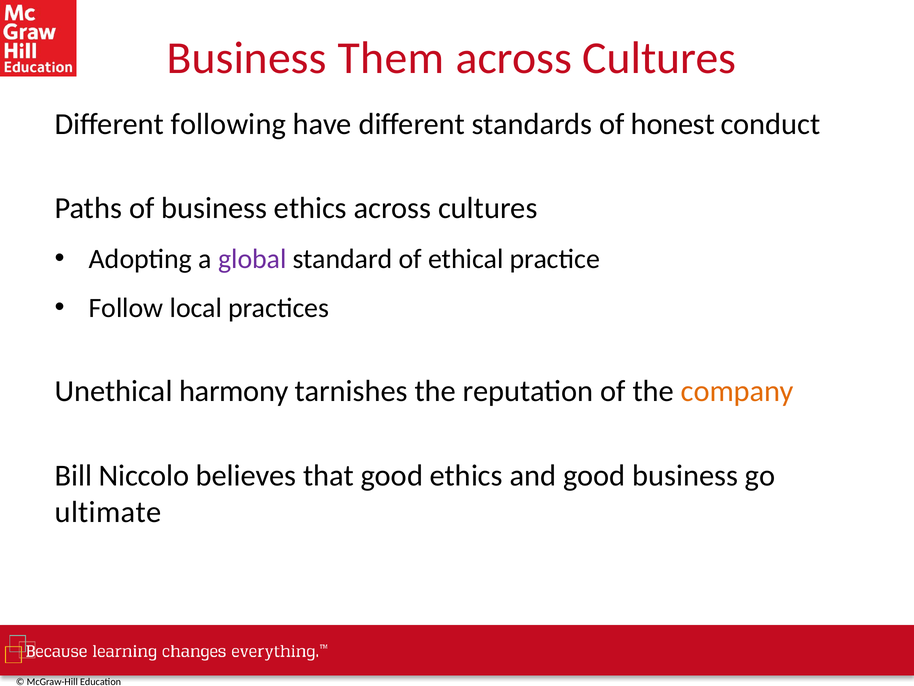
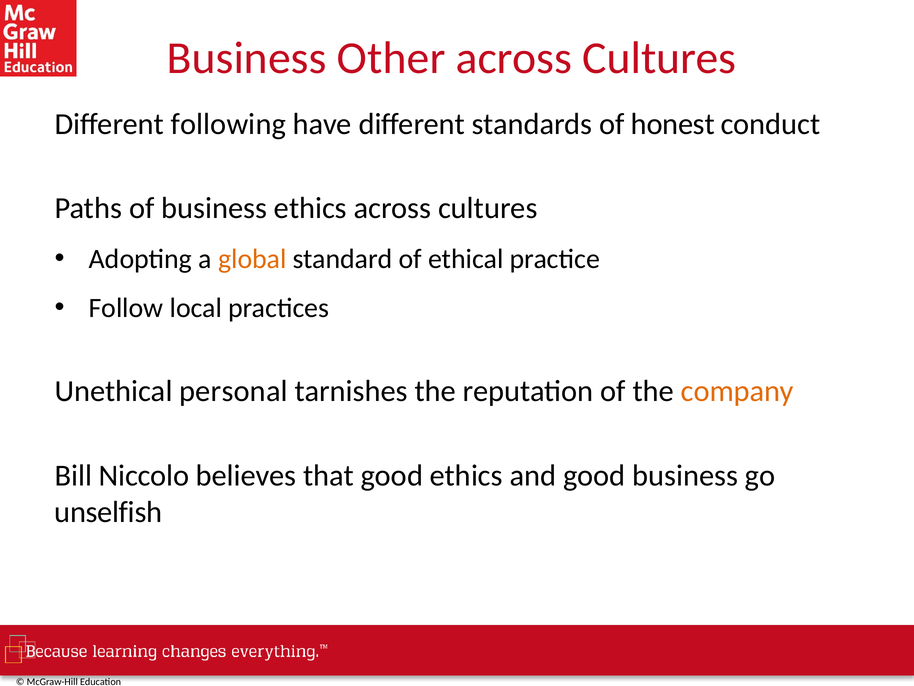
Them: Them -> Other
global colour: purple -> orange
harmony: harmony -> personal
ultimate: ultimate -> unselfish
